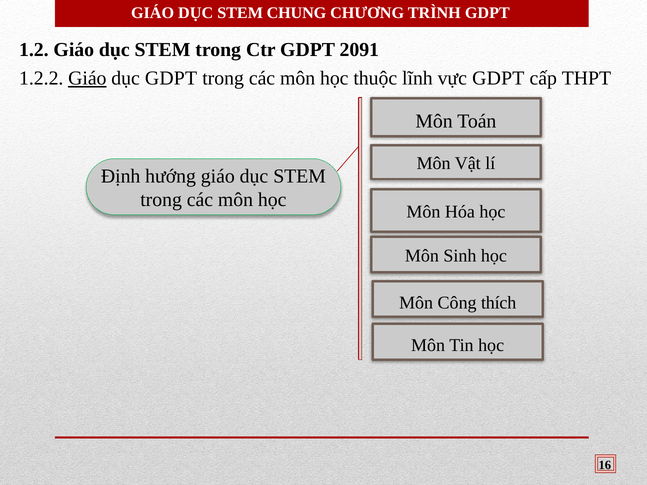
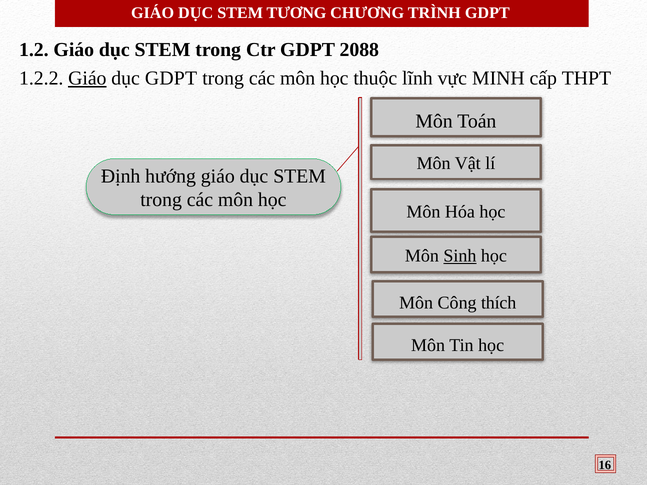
CHUNG: CHUNG -> TƯƠNG
2091: 2091 -> 2088
vực GDPT: GDPT -> MINH
Sinh underline: none -> present
